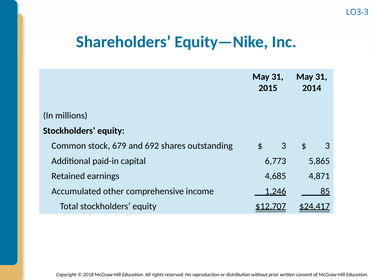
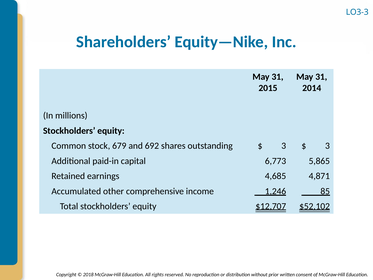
$24,417: $24,417 -> $52,102
